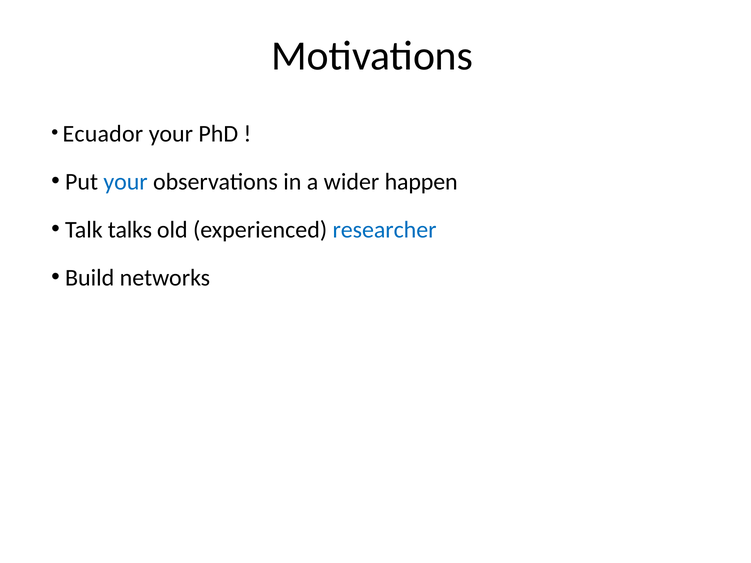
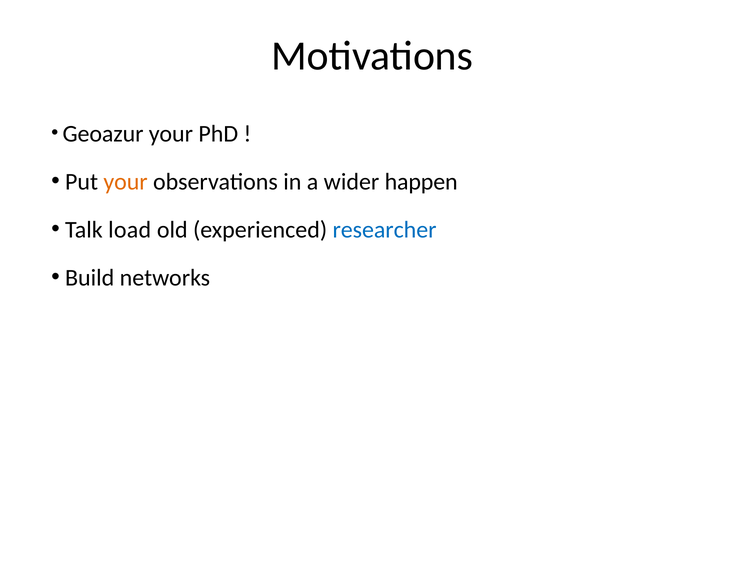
Ecuador: Ecuador -> Geoazur
your at (126, 182) colour: blue -> orange
talks: talks -> load
